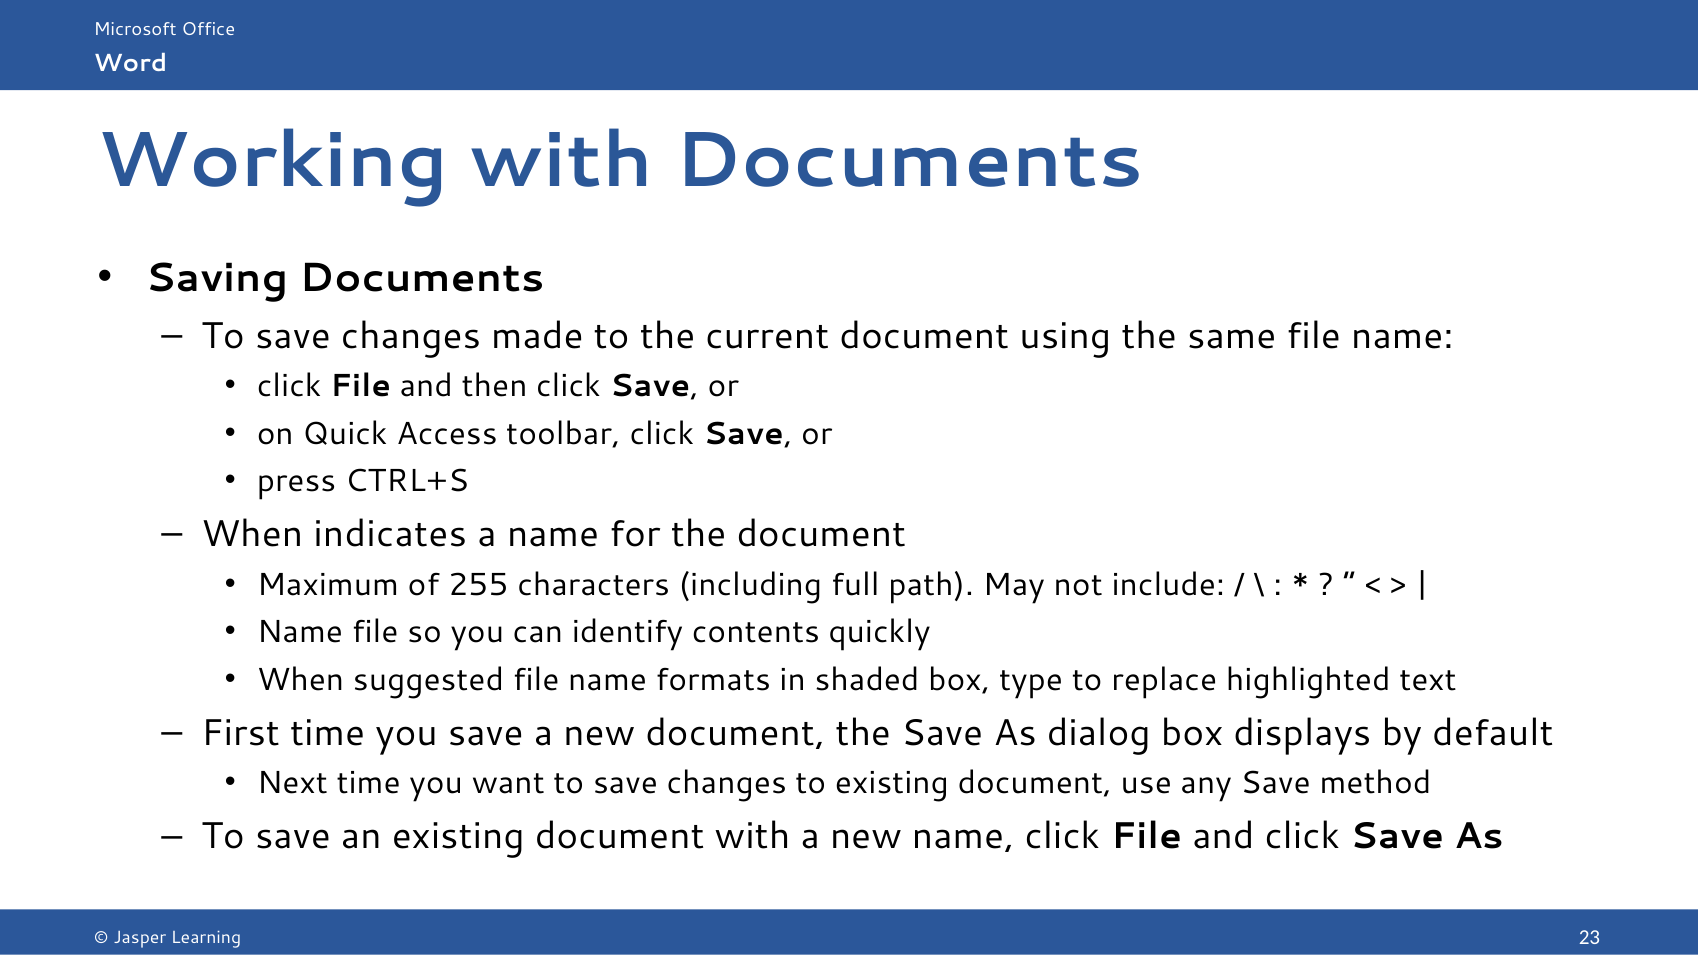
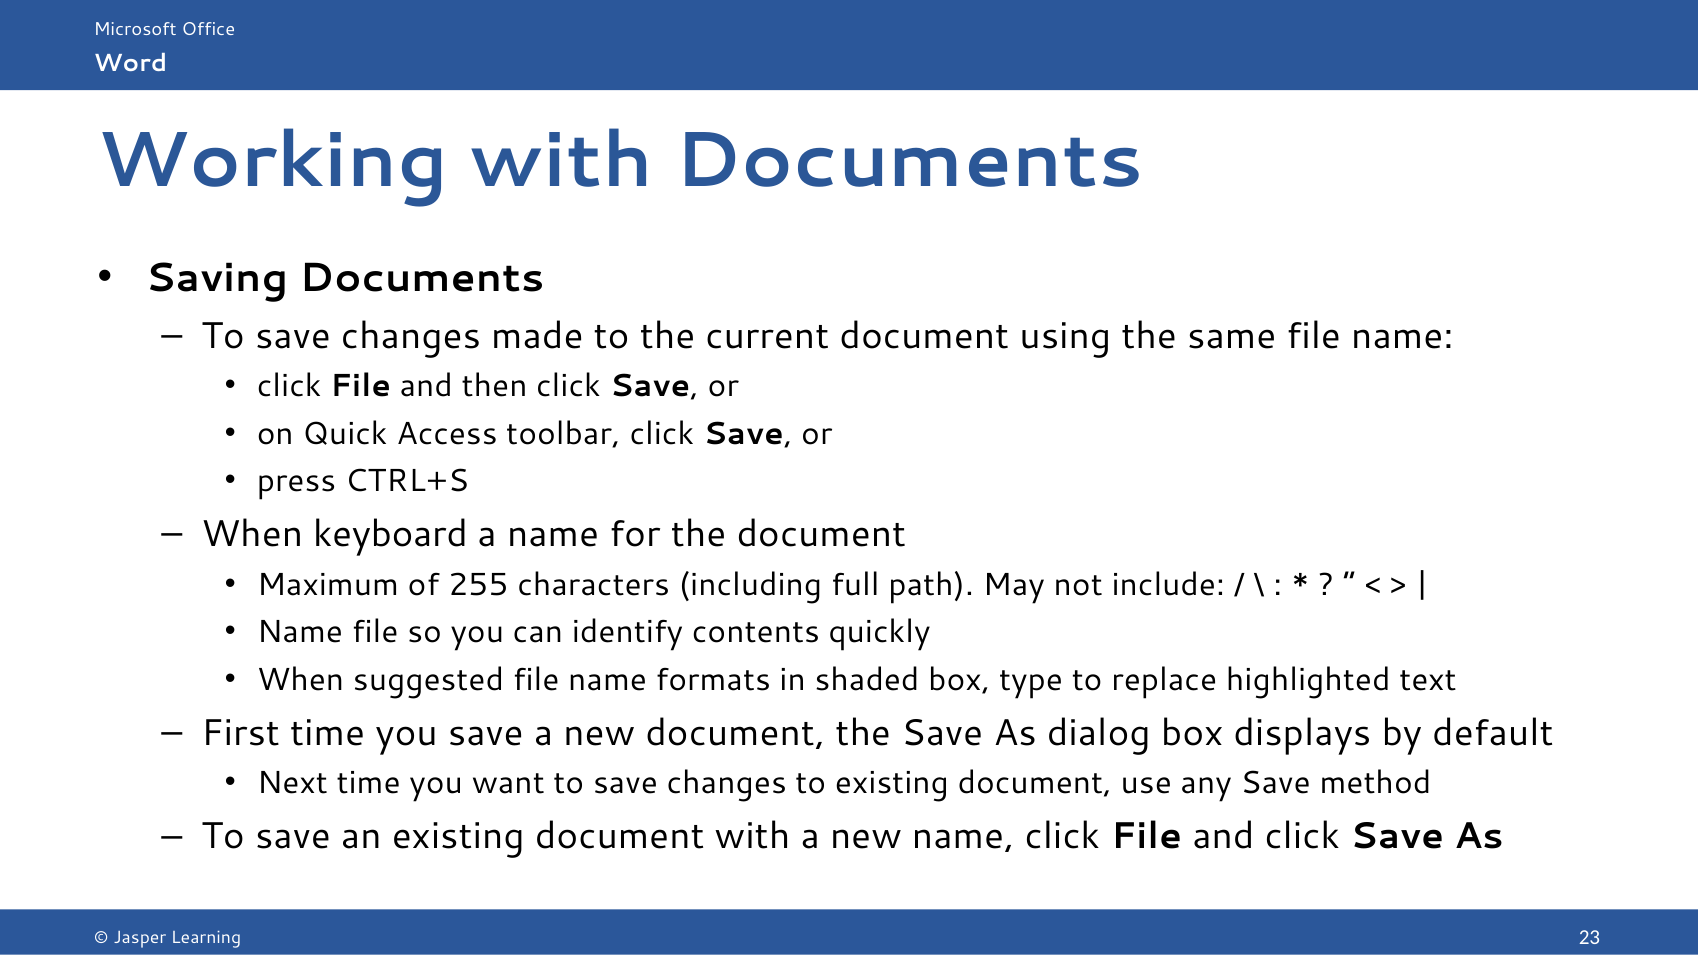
indicates: indicates -> keyboard
